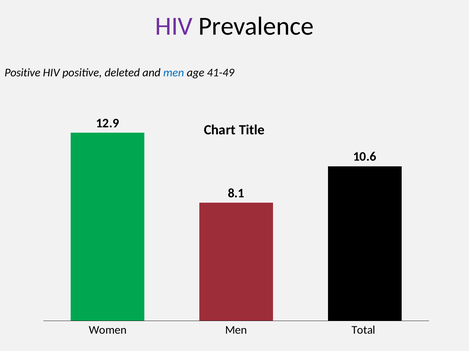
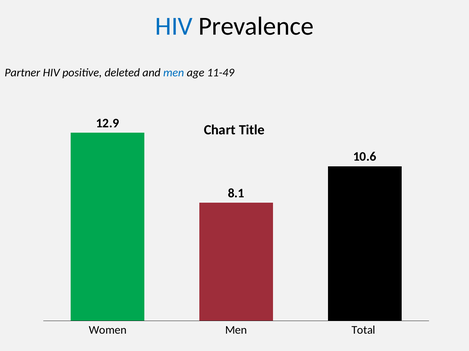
HIV at (174, 26) colour: purple -> blue
Positive at (22, 73): Positive -> Partner
41-49: 41-49 -> 11-49
